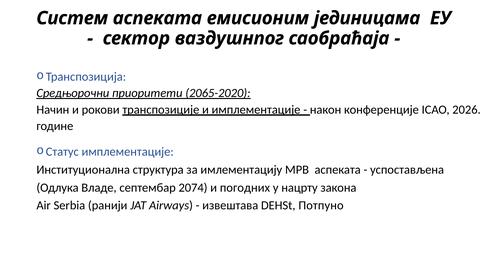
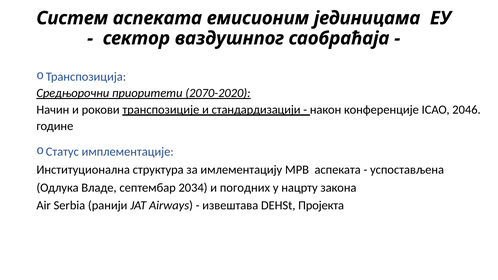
2065-2020: 2065-2020 -> 2070-2020
и имплементације: имплементације -> стандардизацији
2026: 2026 -> 2046
2074: 2074 -> 2034
Потпуно: Потпуно -> Пројекта
